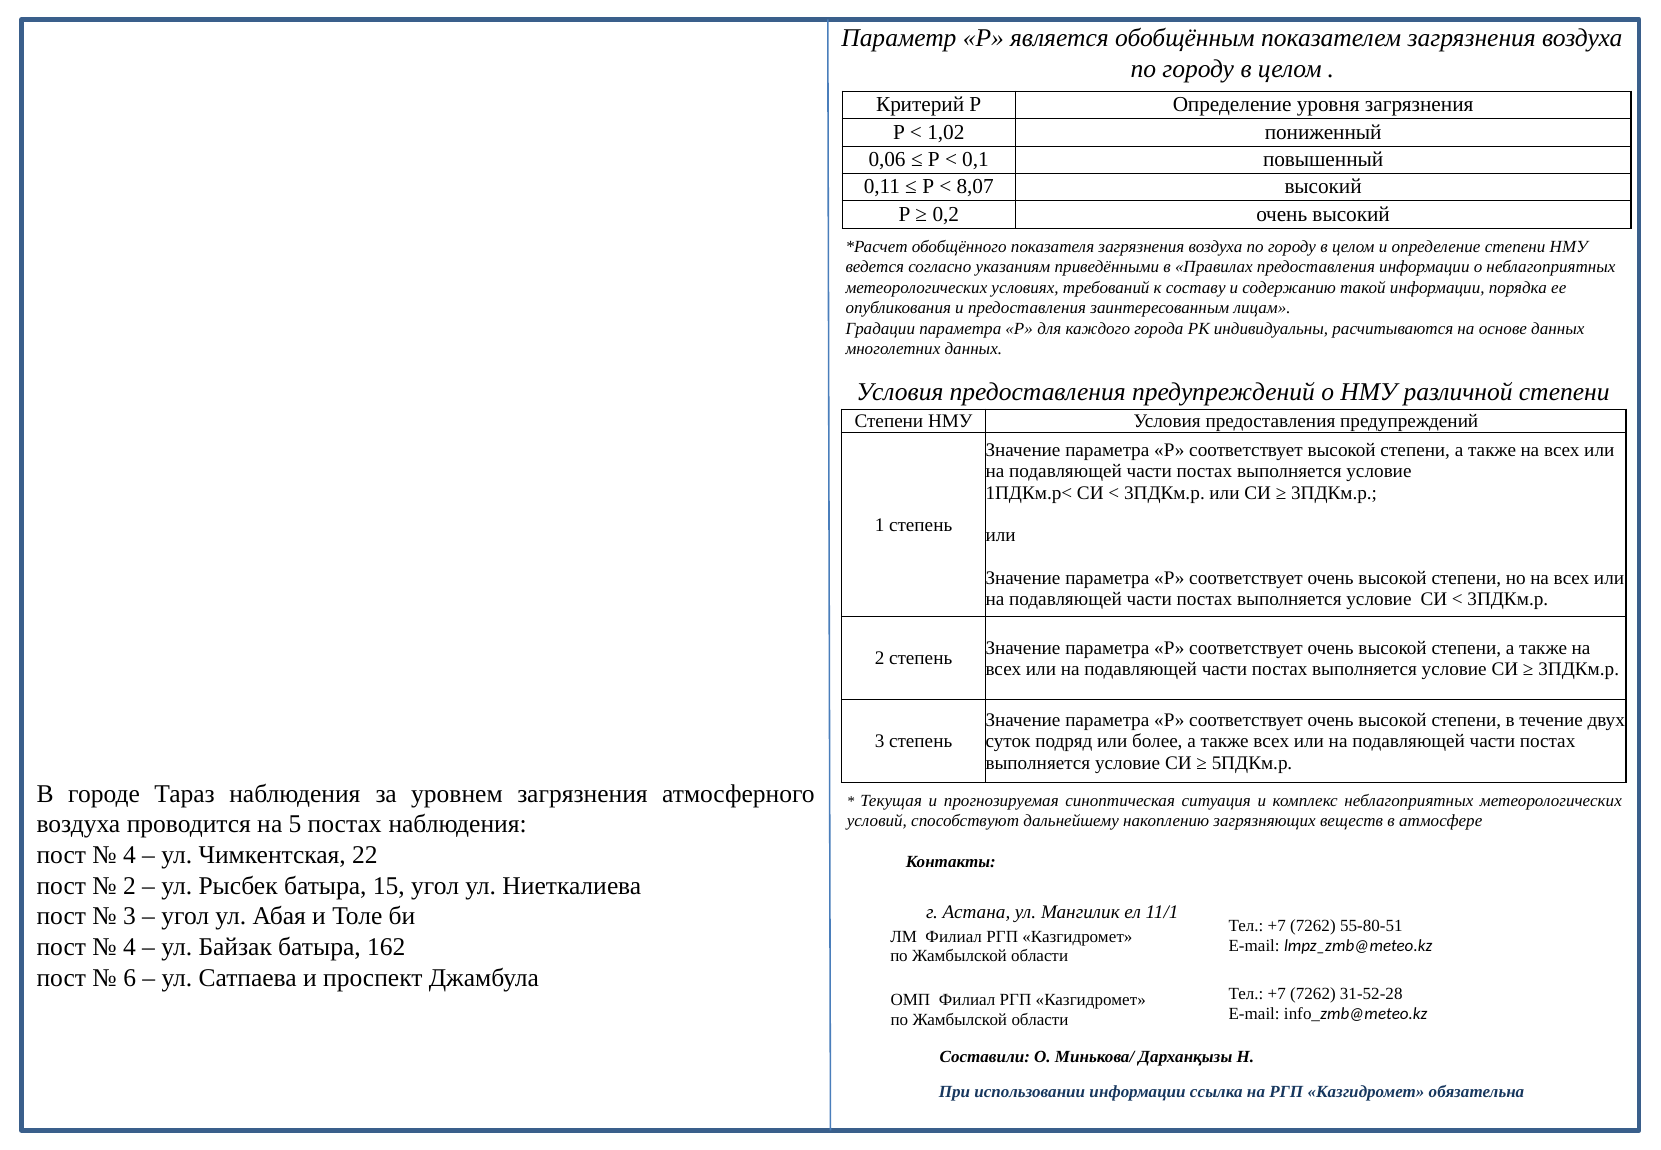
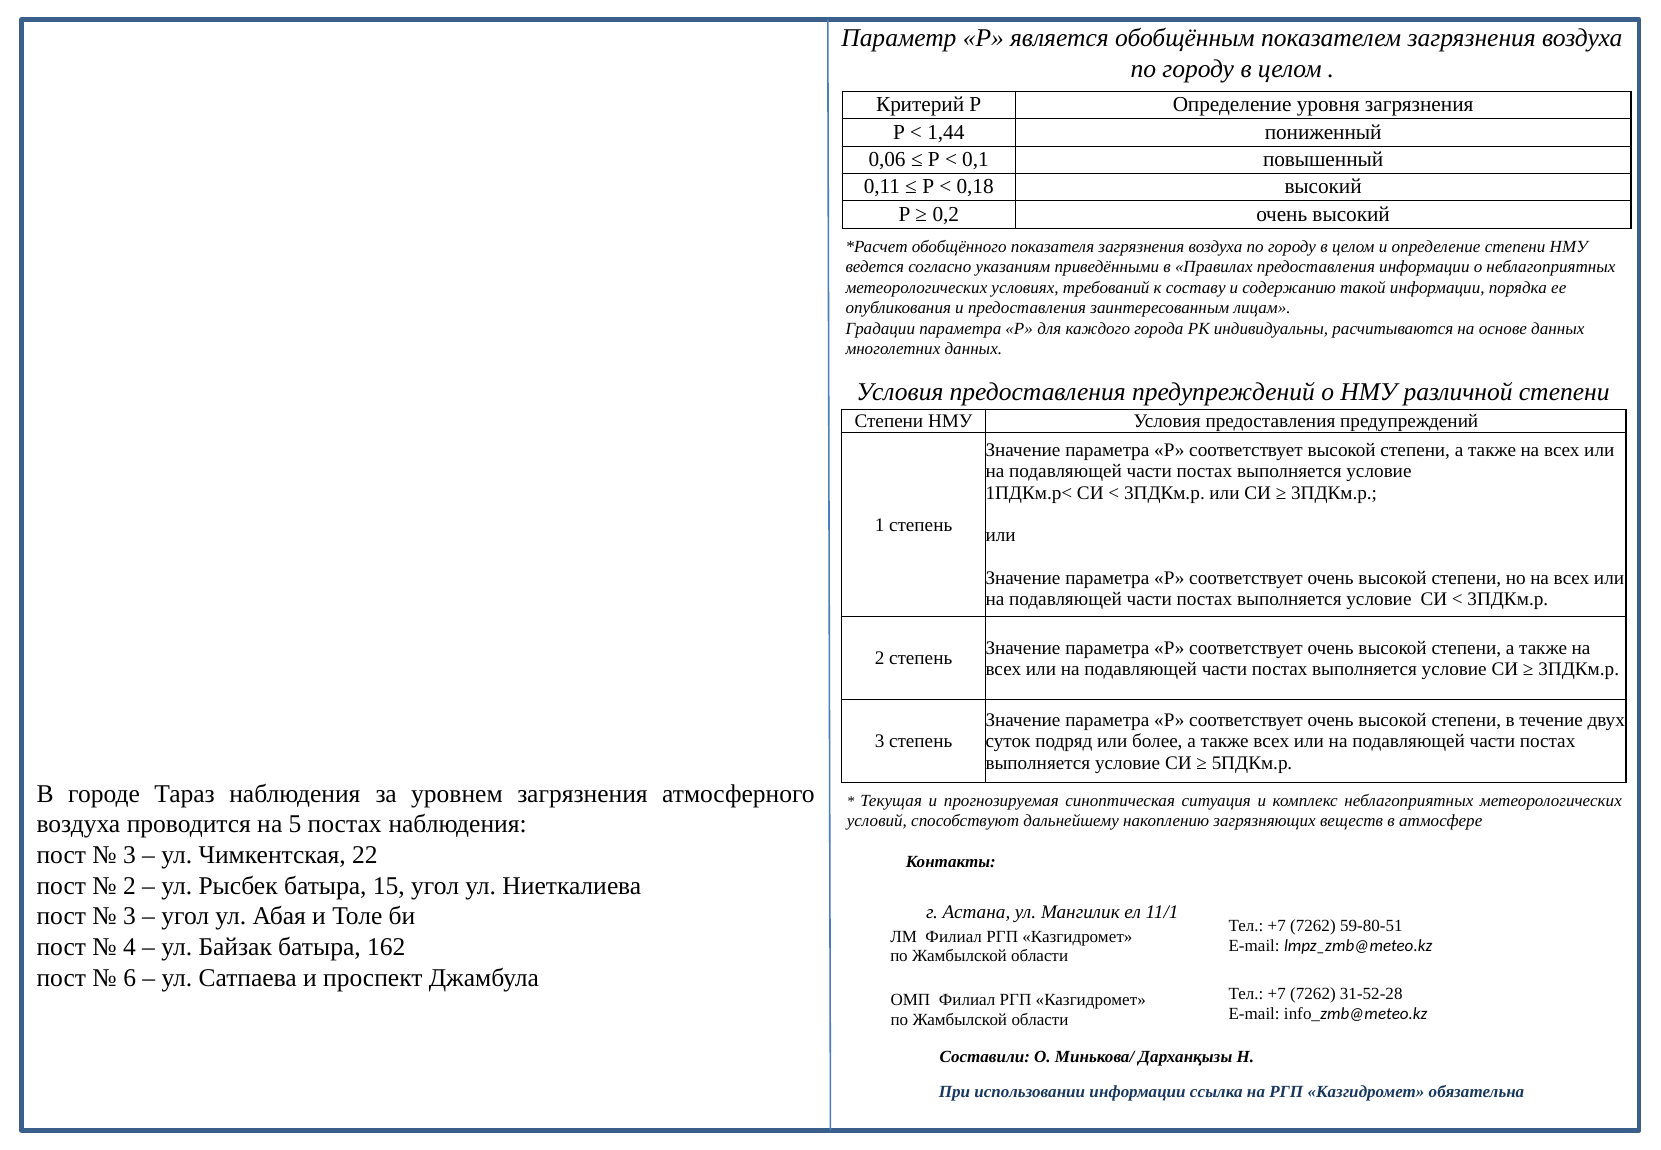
1,02: 1,02 -> 1,44
8,07: 8,07 -> 0,18
4 at (129, 855): 4 -> 3
55-80-51: 55-80-51 -> 59-80-51
